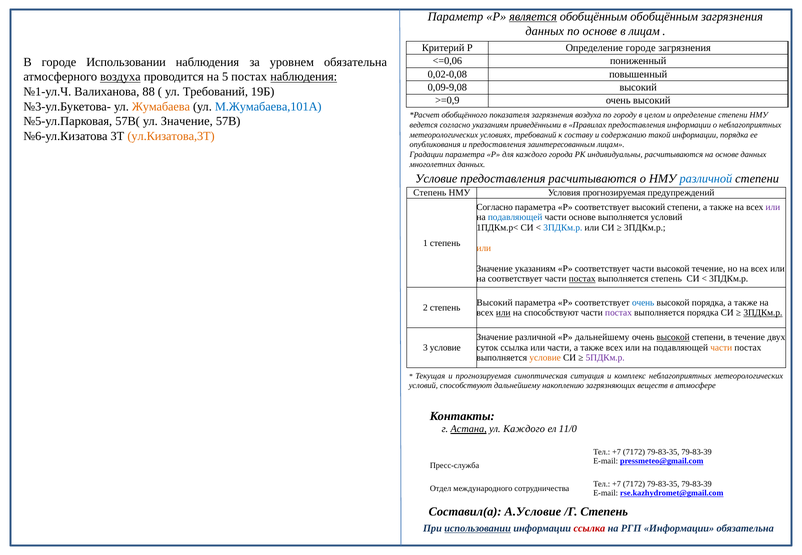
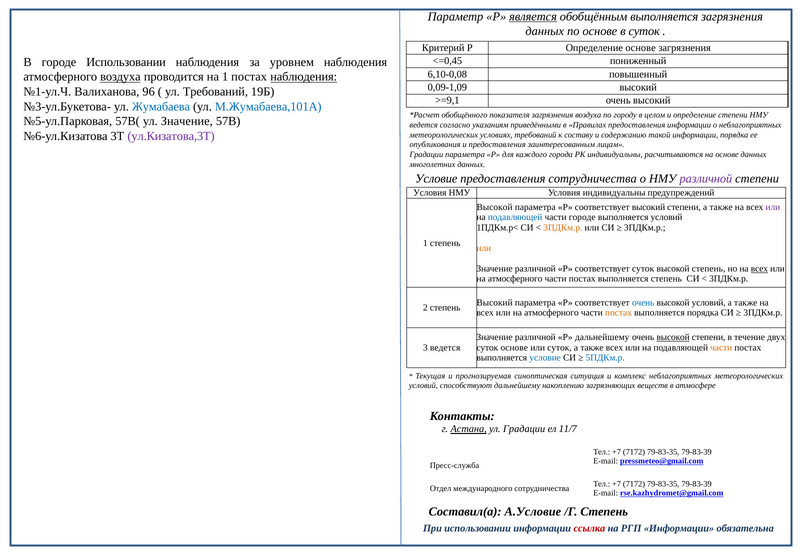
обобщённым обобщённым: обобщённым -> выполняется
в лицам: лицам -> суток
Определение городе: городе -> основе
<=0,06: <=0,06 -> <=0,45
уровнем обязательна: обязательна -> наблюдения
0,02-0,08: 0,02-0,08 -> 6,10-0,08
на 5: 5 -> 1
0,09-9,08: 0,09-9,08 -> 0,09-1,09
88: 88 -> 96
>=0,9: >=0,9 -> >=9,1
Жумабаева colour: orange -> blue
ул.Кизатова,3Т colour: orange -> purple
предоставления расчитываются: расчитываются -> сотрудничества
различной at (706, 179) colour: blue -> purple
Степень at (430, 193): Степень -> Условия
Условия прогнозируемая: прогнозируемая -> индивидуальны
Согласно at (495, 207): Согласно -> Высокой
части основе: основе -> городе
3ПДКм.р at (563, 228) colour: blue -> orange
указаниям at (535, 269): указаниям -> различной
Р соответствует части: части -> суток
высокой течение: течение -> степень
всех at (759, 269) underline: none -> present
соответствует at (515, 279): соответствует -> атмосферного
постах at (582, 279) underline: present -> none
высокой порядка: порядка -> условий
или at (503, 313) underline: present -> none
способствуют at (551, 313): способствуют -> атмосферного
постах at (619, 313) colour: purple -> orange
3ПДКм.р at (763, 313) underline: present -> none
3 условие: условие -> ведется
суток ссылка: ссылка -> основе
или части: части -> суток
условие at (545, 358) colour: orange -> blue
5ПДКм.р colour: purple -> blue
ул Каждого: Каждого -> Градации
11/0: 11/0 -> 11/7
использовании at (478, 529) underline: present -> none
